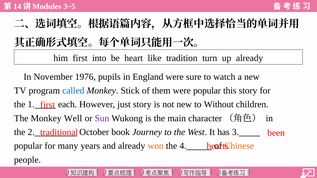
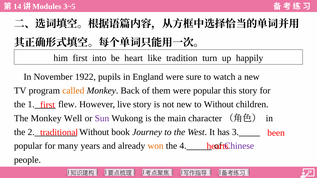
up already: already -> happily
1976: 1976 -> 1922
called colour: blue -> orange
Stick: Stick -> Back
each: each -> flew
just: just -> live
October at (94, 132): October -> Without
Chinese colour: orange -> purple
